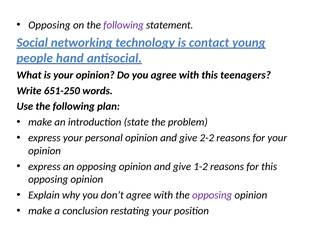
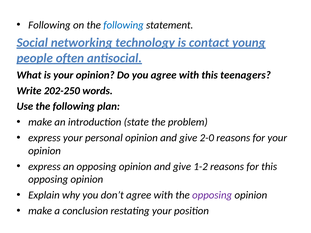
Opposing at (49, 25): Opposing -> Following
following at (124, 25) colour: purple -> blue
hand: hand -> often
651-250: 651-250 -> 202-250
2-2: 2-2 -> 2-0
